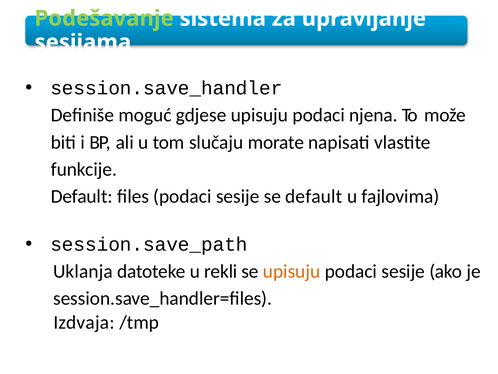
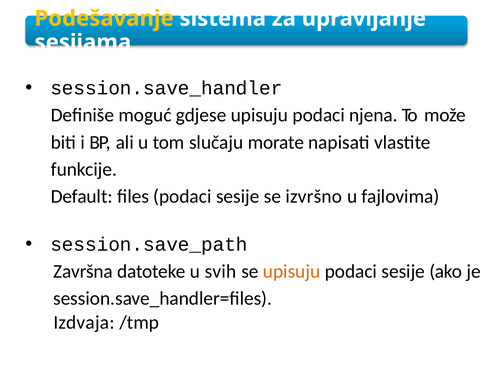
Podešavanje colour: light green -> yellow
se default: default -> izvršno
Uklanja: Uklanja -> Završna
rekli: rekli -> svih
